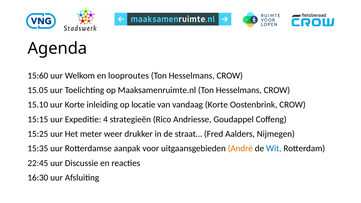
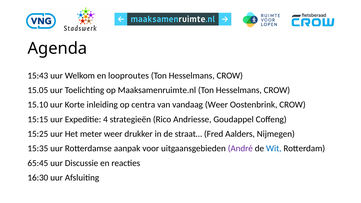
15:60: 15:60 -> 15:43
locatie: locatie -> centra
vandaag Korte: Korte -> Weer
André colour: orange -> purple
22:45: 22:45 -> 65:45
